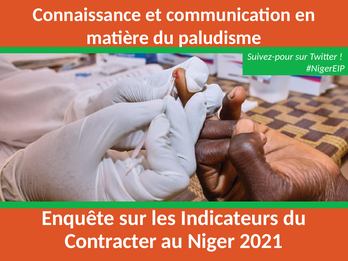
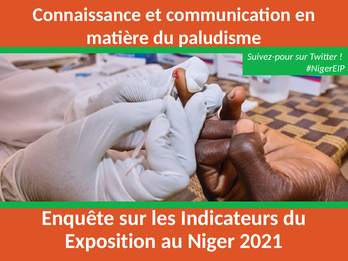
Contracter: Contracter -> Exposition
